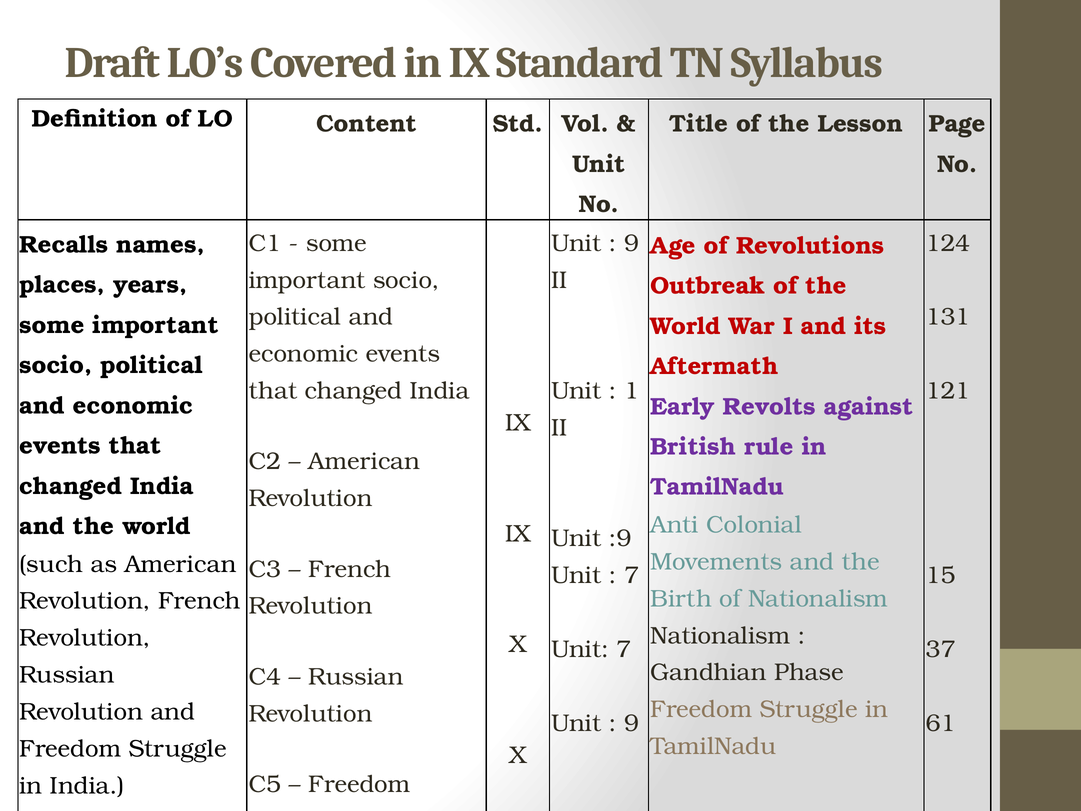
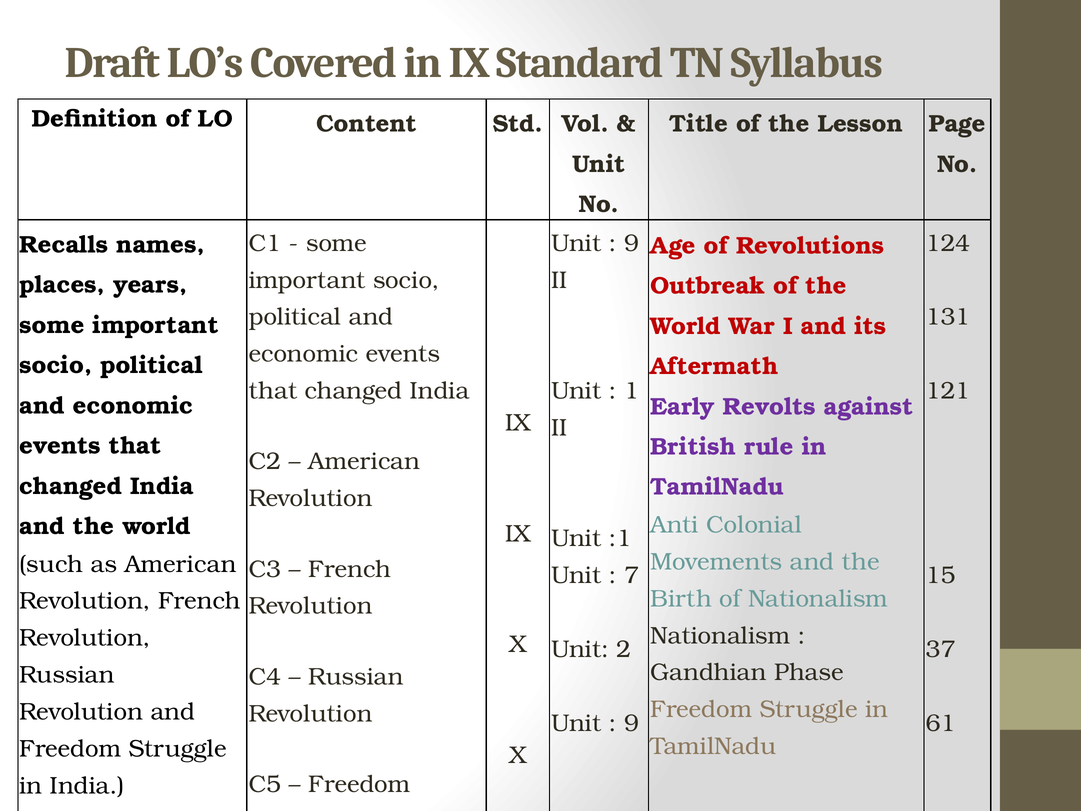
:9: :9 -> :1
Unit 7: 7 -> 2
